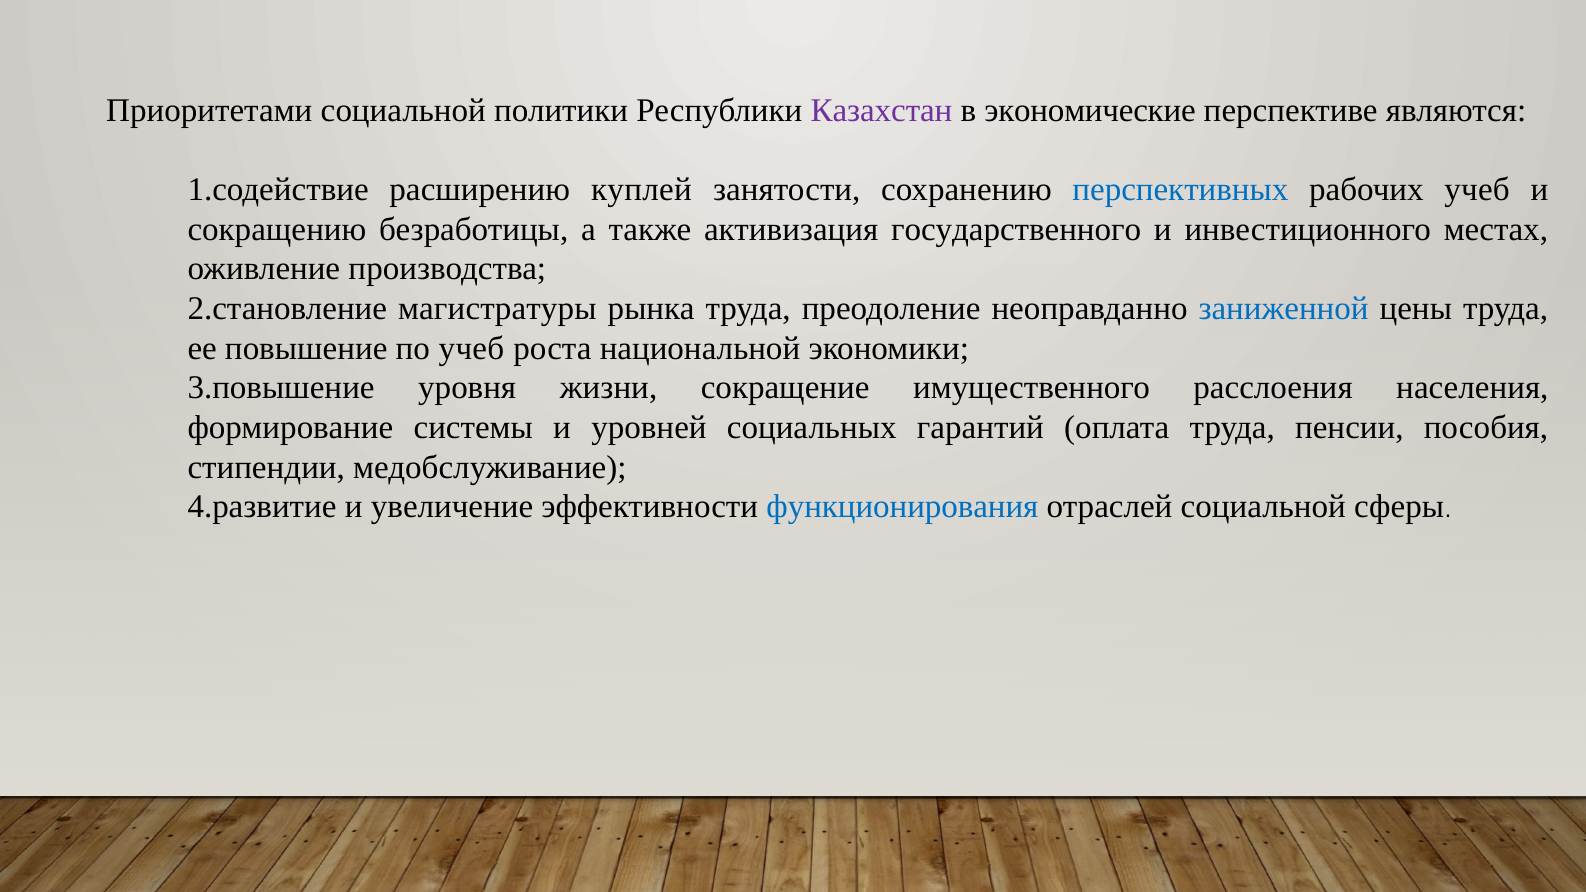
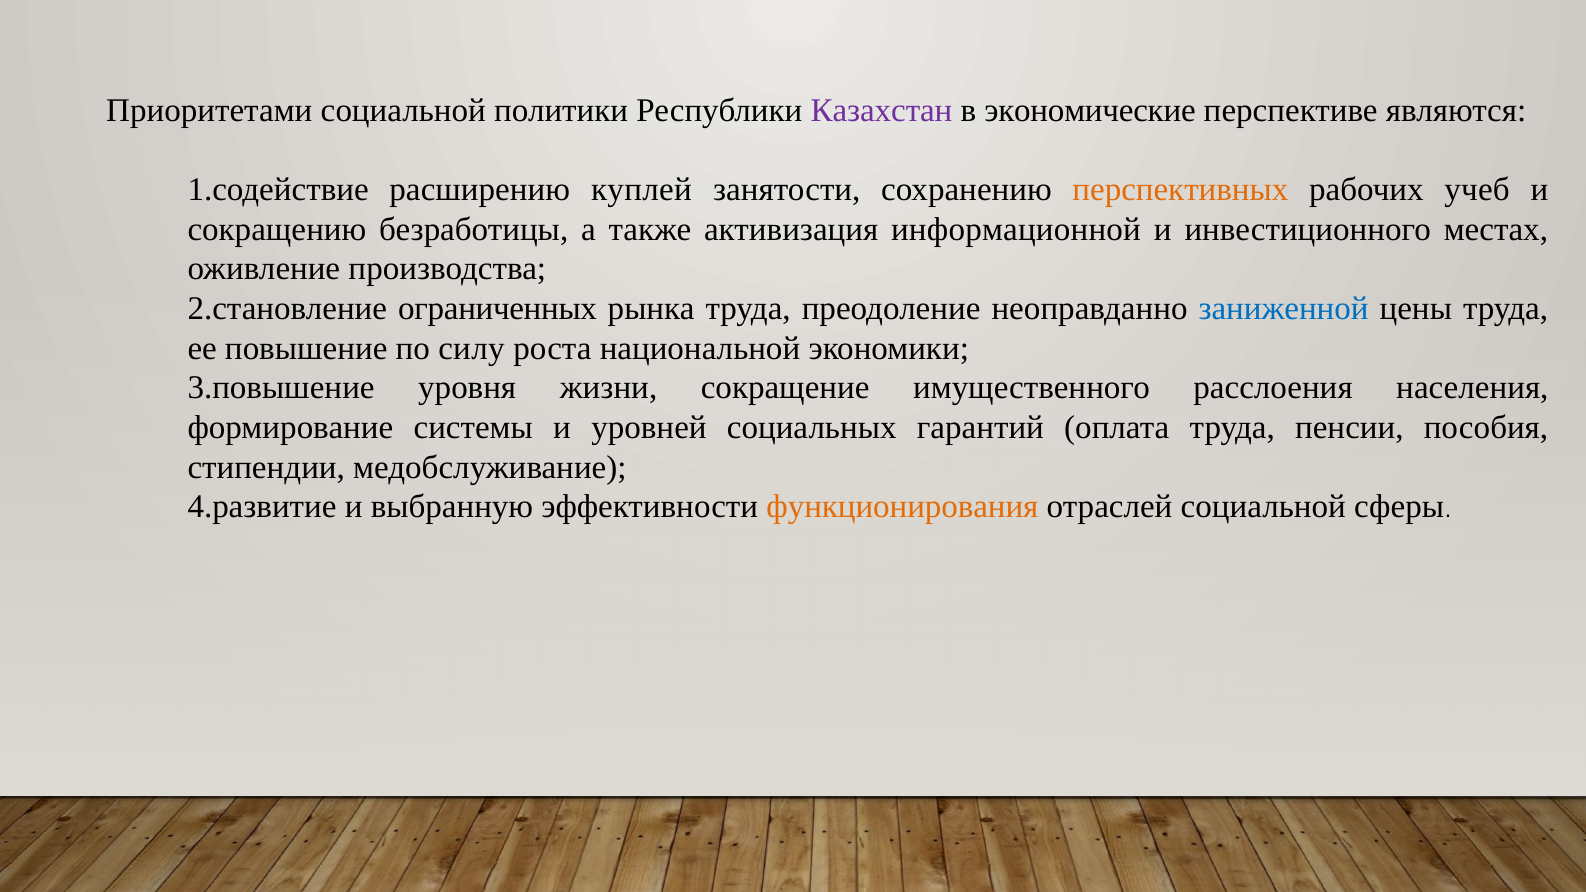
перспективных colour: blue -> orange
государственного: государственного -> информационной
магистратуры: магистратуры -> ограниченных
по учеб: учеб -> силу
увеличение: увеличение -> выбранную
функционирования colour: blue -> orange
